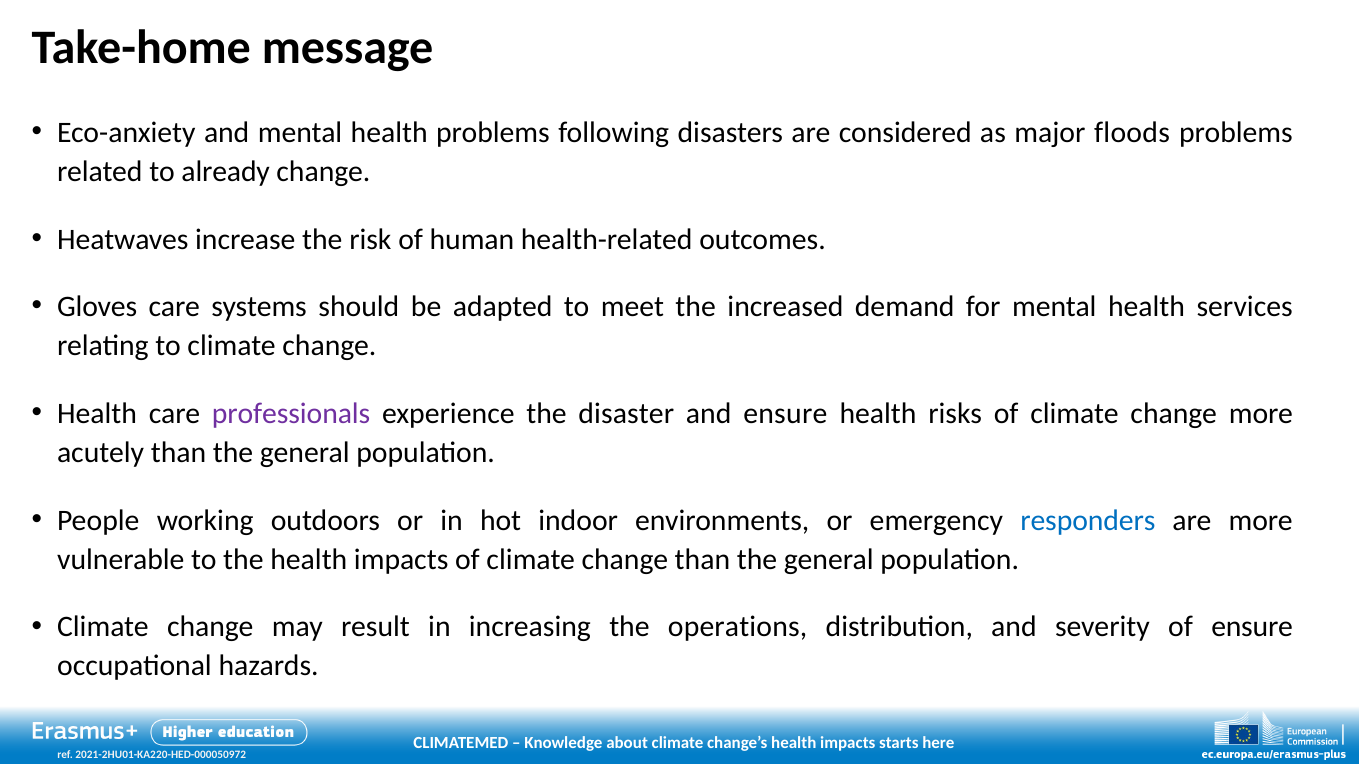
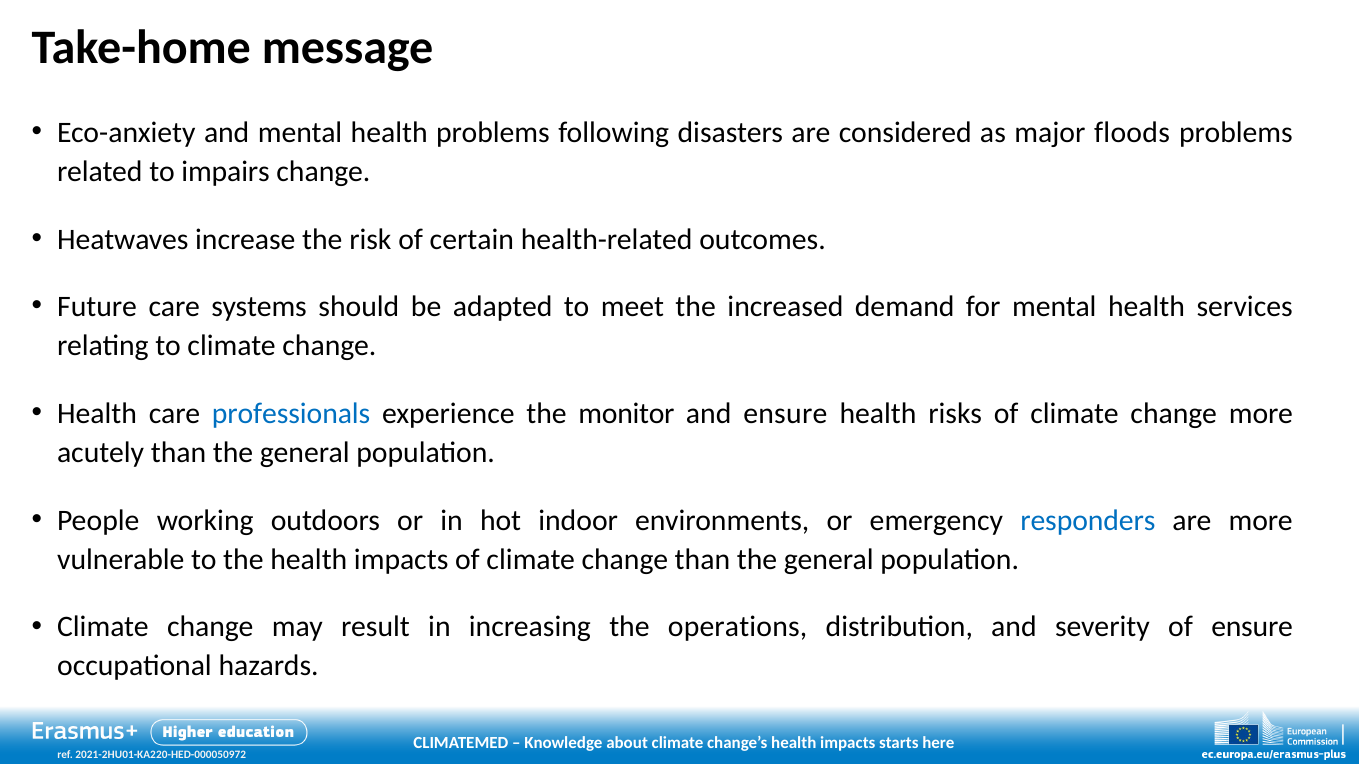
already: already -> impairs
human: human -> certain
Gloves: Gloves -> Future
professionals colour: purple -> blue
disaster: disaster -> monitor
